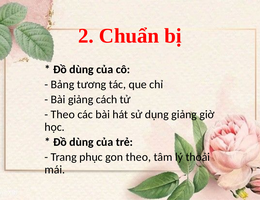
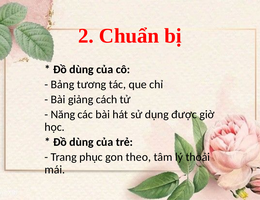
Theo at (63, 115): Theo -> Năng
dụng giảng: giảng -> được
